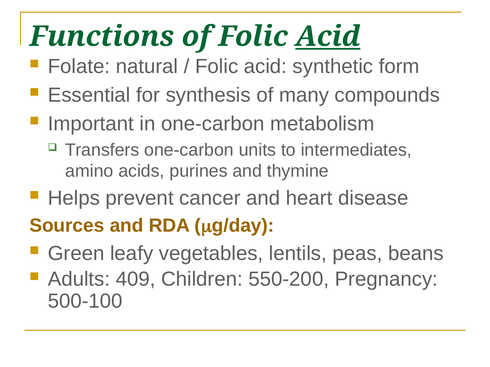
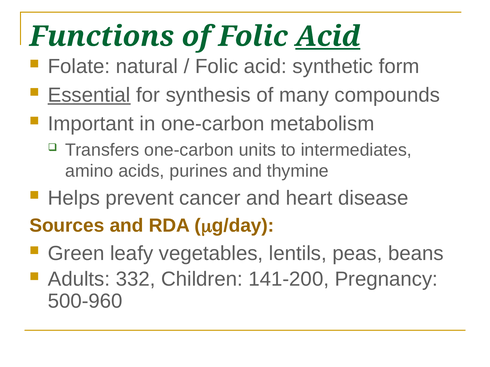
Essential underline: none -> present
409: 409 -> 332
550-200: 550-200 -> 141-200
500-100: 500-100 -> 500-960
